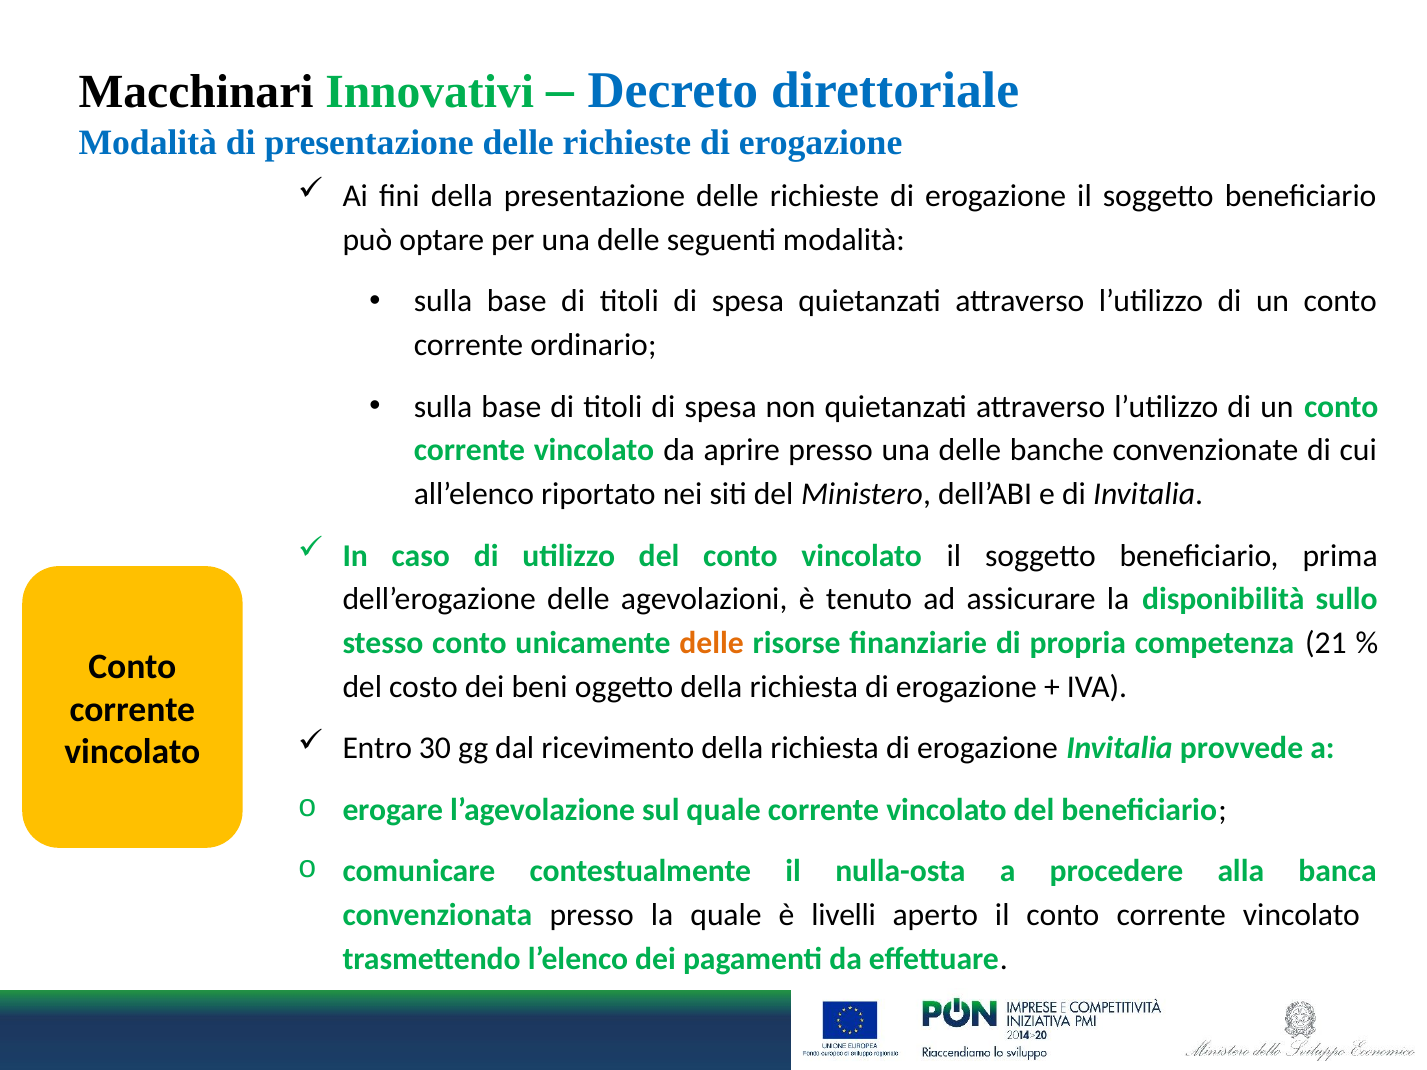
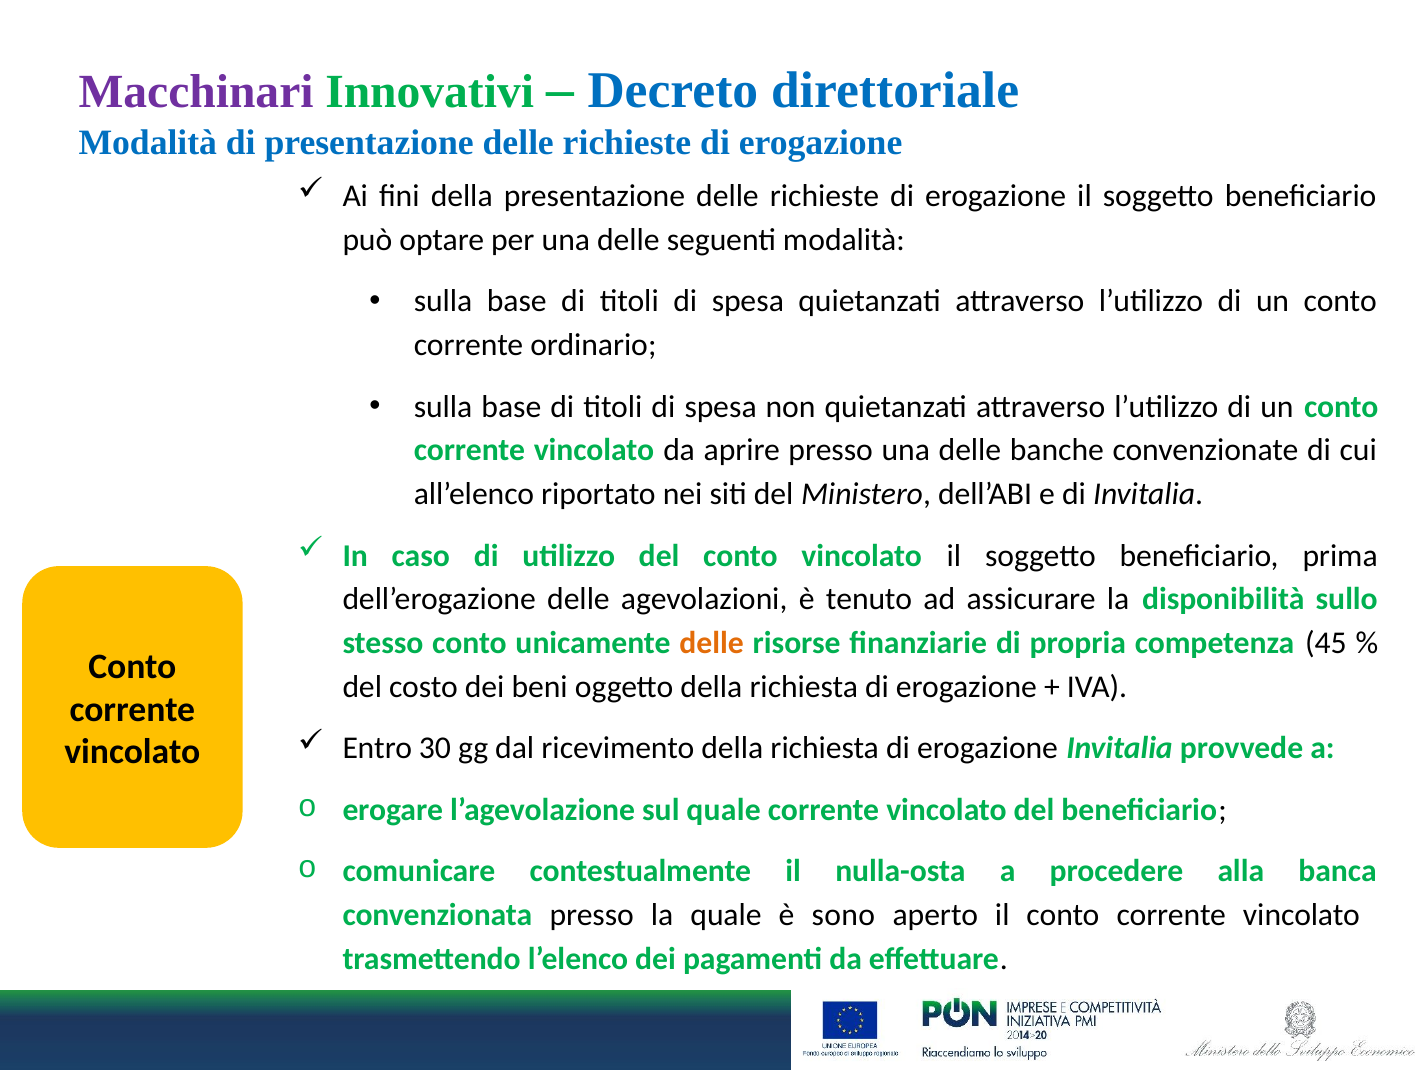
Macchinari colour: black -> purple
21: 21 -> 45
livelli: livelli -> sono
